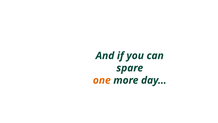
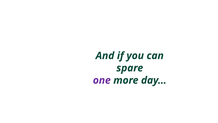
one colour: orange -> purple
